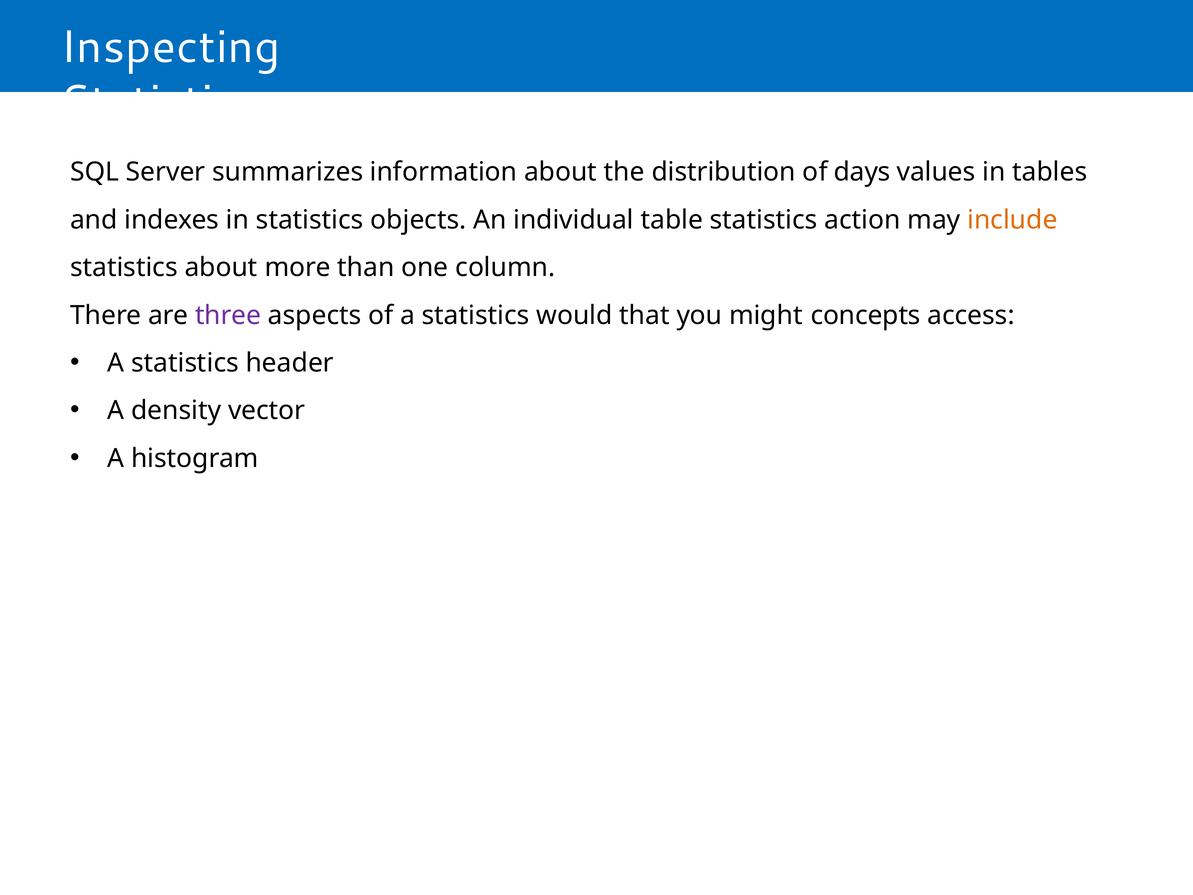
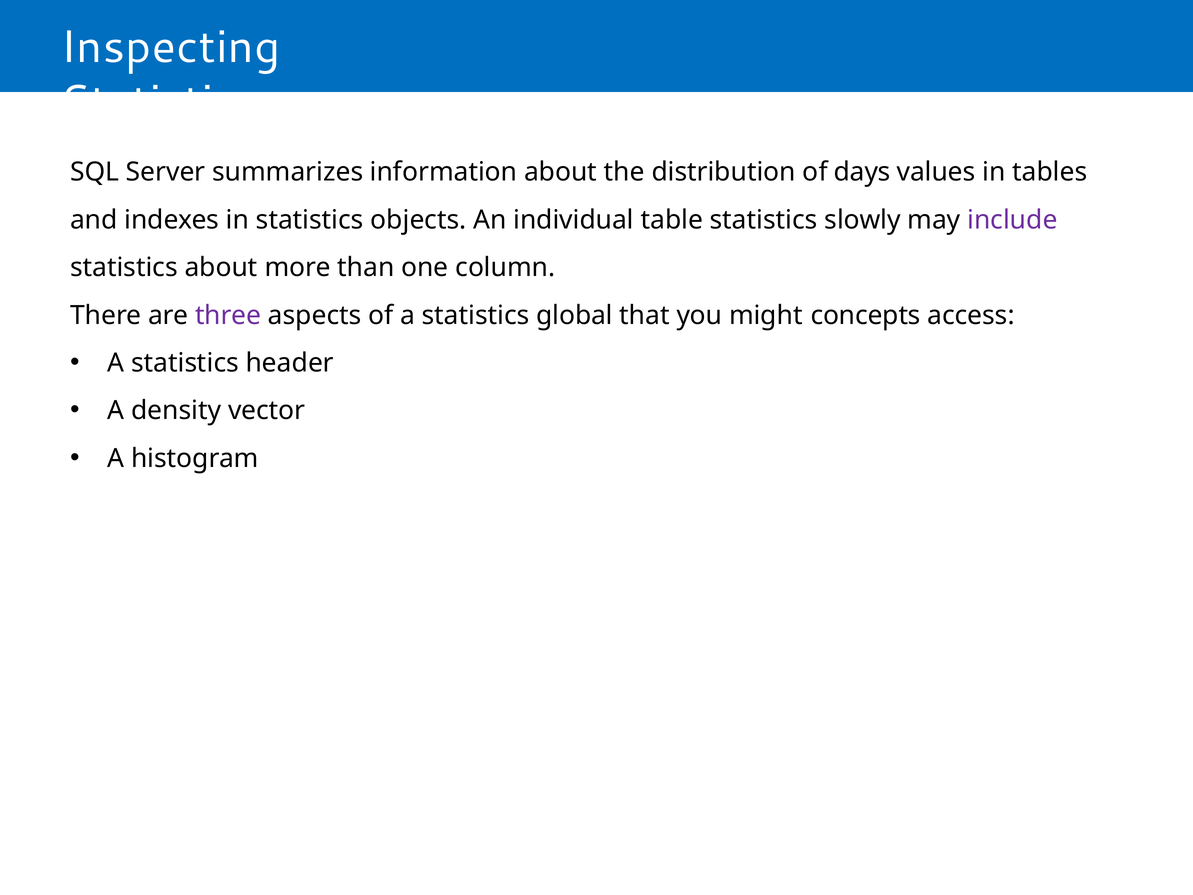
action: action -> slowly
include colour: orange -> purple
would: would -> global
